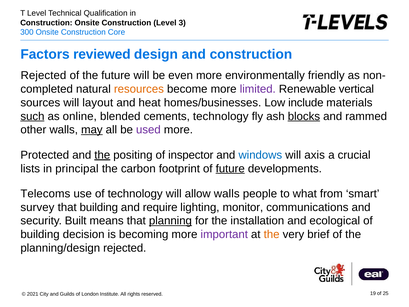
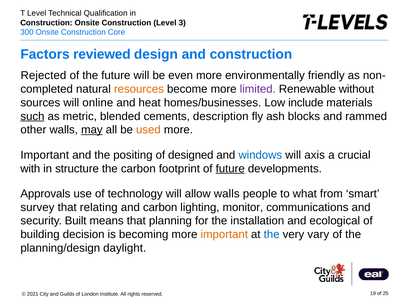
vertical: vertical -> without
layout: layout -> online
online: online -> metric
cements technology: technology -> description
blocks underline: present -> none
used colour: purple -> orange
Protected at (45, 155): Protected -> Important
the at (102, 155) underline: present -> none
inspector: inspector -> designed
lists: lists -> with
principal: principal -> structure
Telecoms: Telecoms -> Approvals
that building: building -> relating
and require: require -> carbon
planning underline: present -> none
important at (224, 234) colour: purple -> orange
the at (272, 234) colour: orange -> blue
brief: brief -> vary
planning/design rejected: rejected -> daylight
